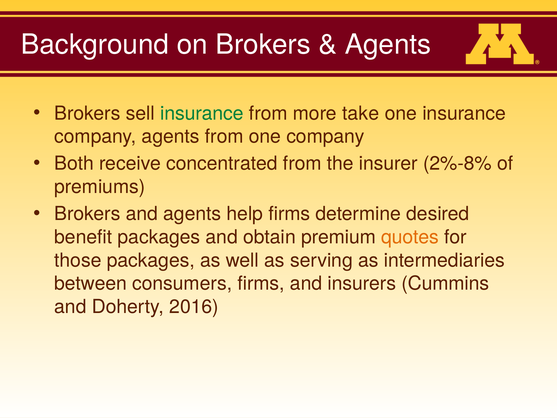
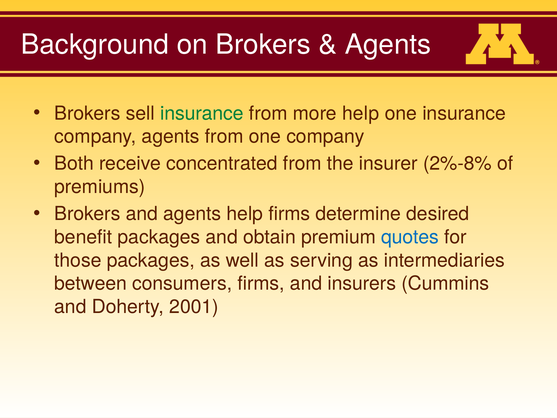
more take: take -> help
quotes colour: orange -> blue
2016: 2016 -> 2001
